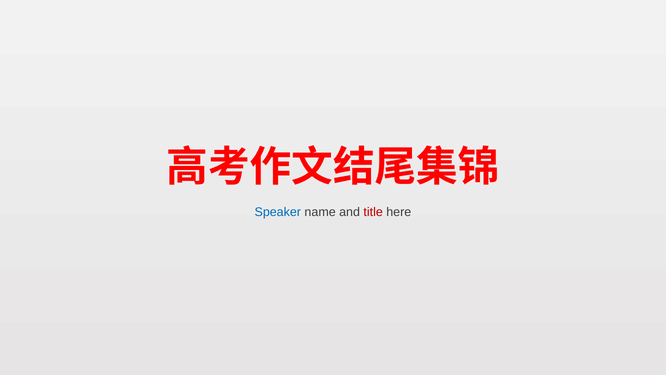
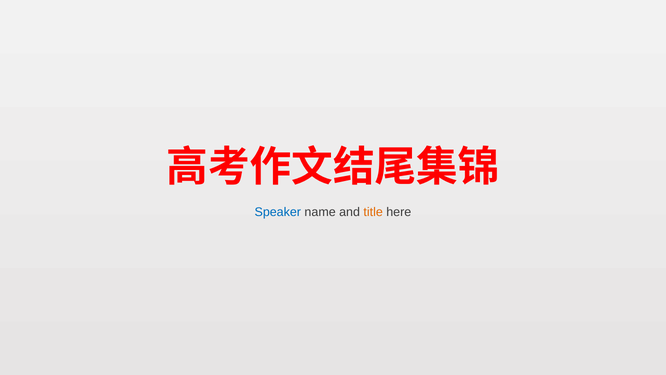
title colour: red -> orange
